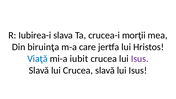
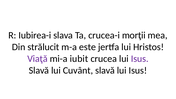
biruinţa: biruinţa -> strălucit
care: care -> este
Viaţă colour: blue -> purple
lui Crucea: Crucea -> Cuvânt
